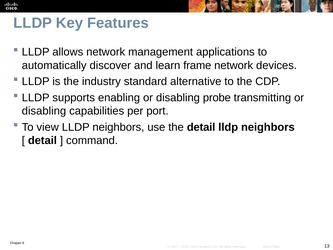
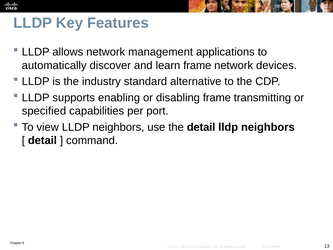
disabling probe: probe -> frame
disabling at (44, 111): disabling -> specified
